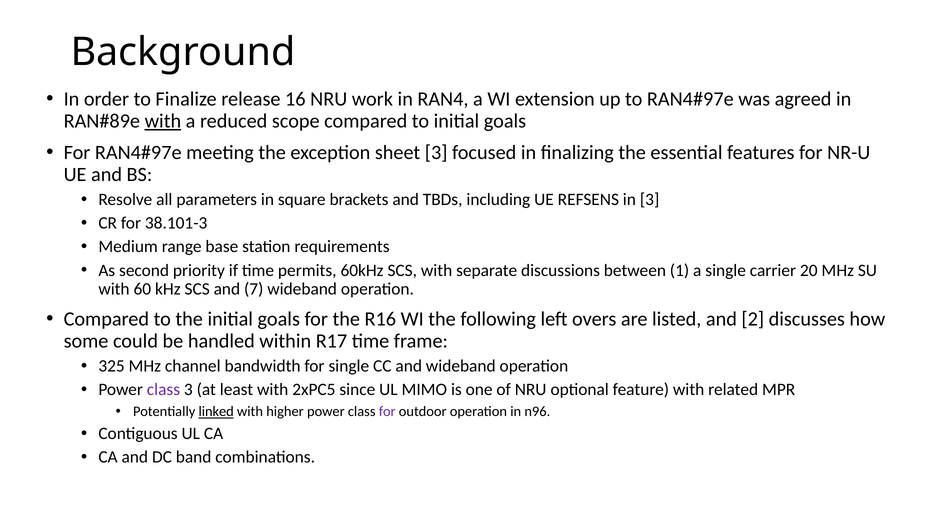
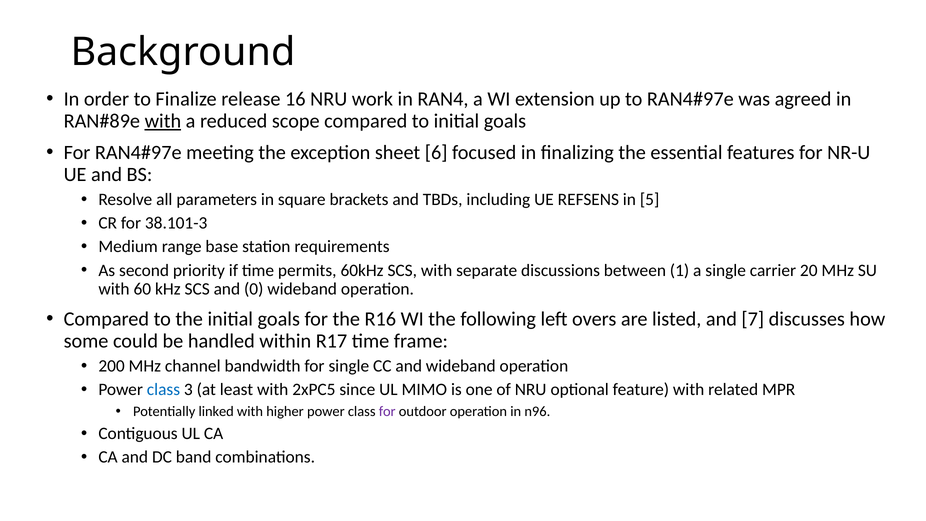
sheet 3: 3 -> 6
in 3: 3 -> 5
7: 7 -> 0
2: 2 -> 7
325: 325 -> 200
class at (163, 390) colour: purple -> blue
linked underline: present -> none
